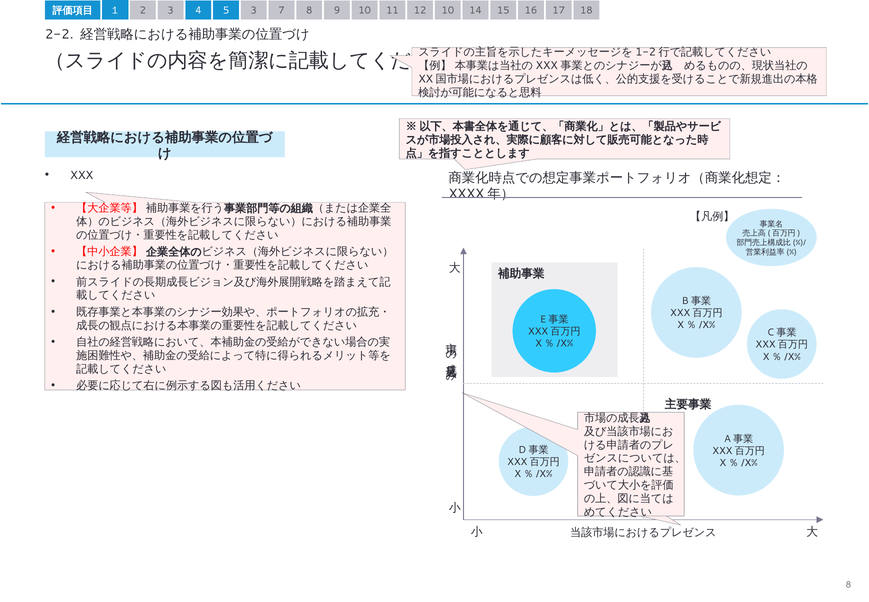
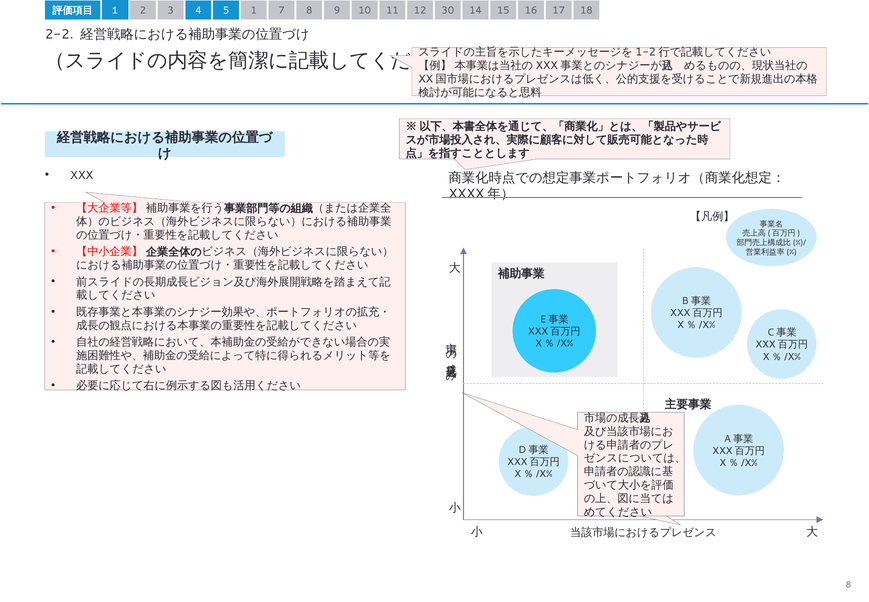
5 3: 3 -> 1
12 10: 10 -> 30
